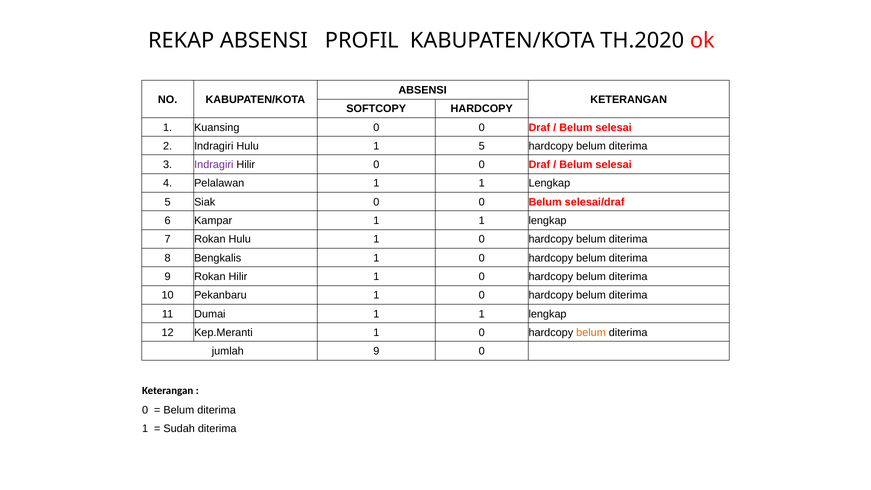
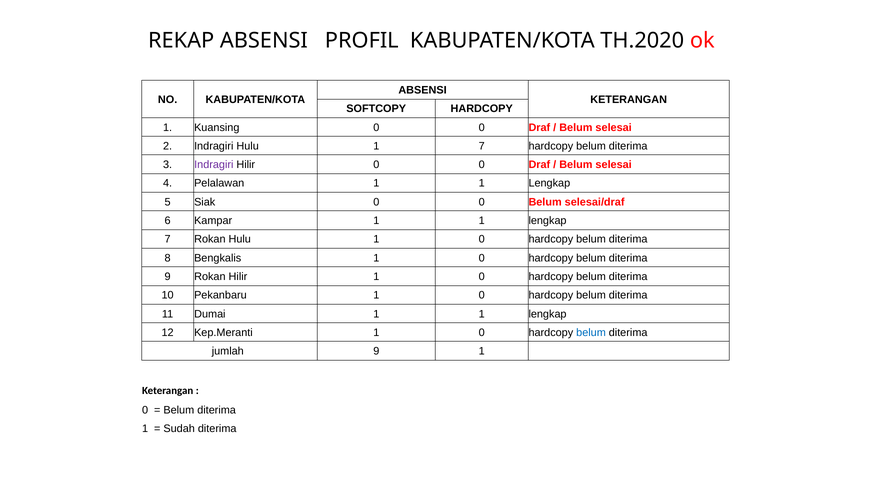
1 5: 5 -> 7
belum at (591, 333) colour: orange -> blue
9 0: 0 -> 1
